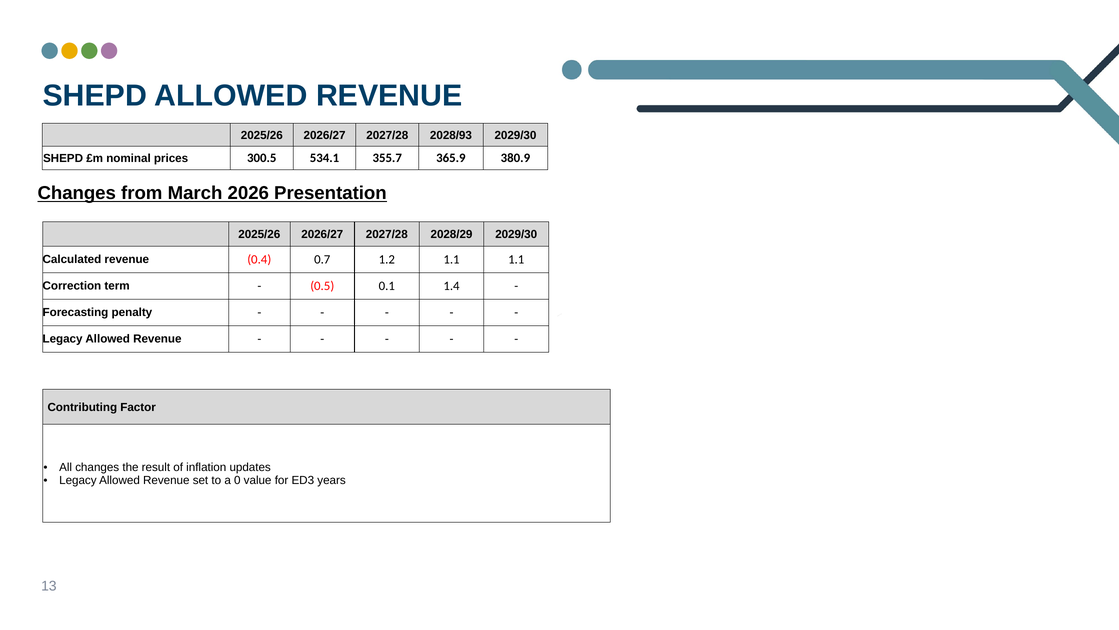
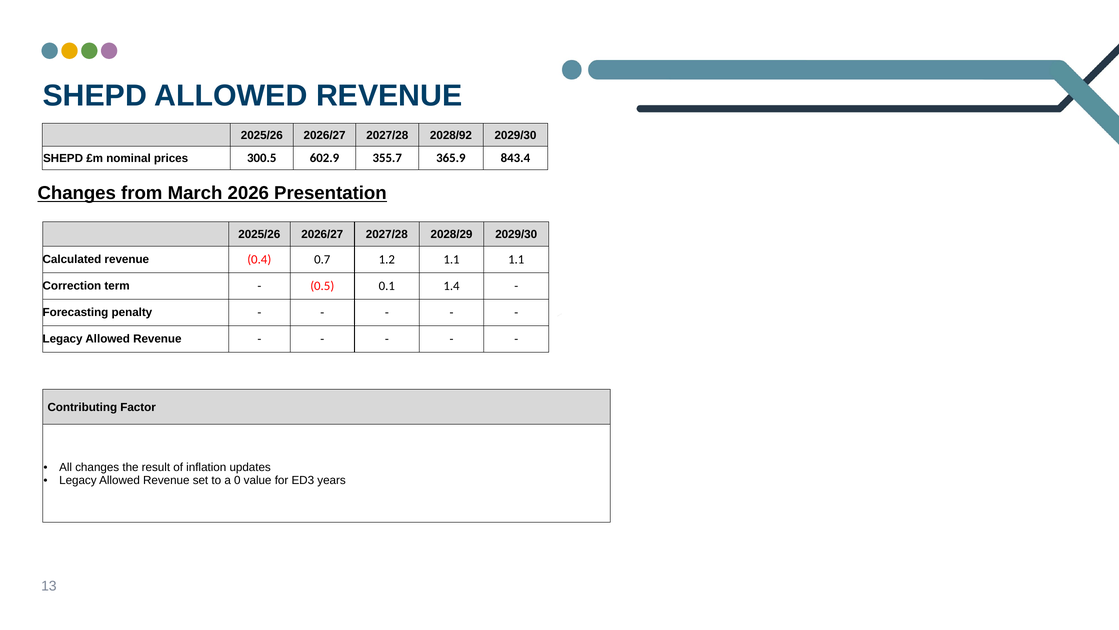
2028/93: 2028/93 -> 2028/92
534.1: 534.1 -> 602.9
380.9: 380.9 -> 843.4
